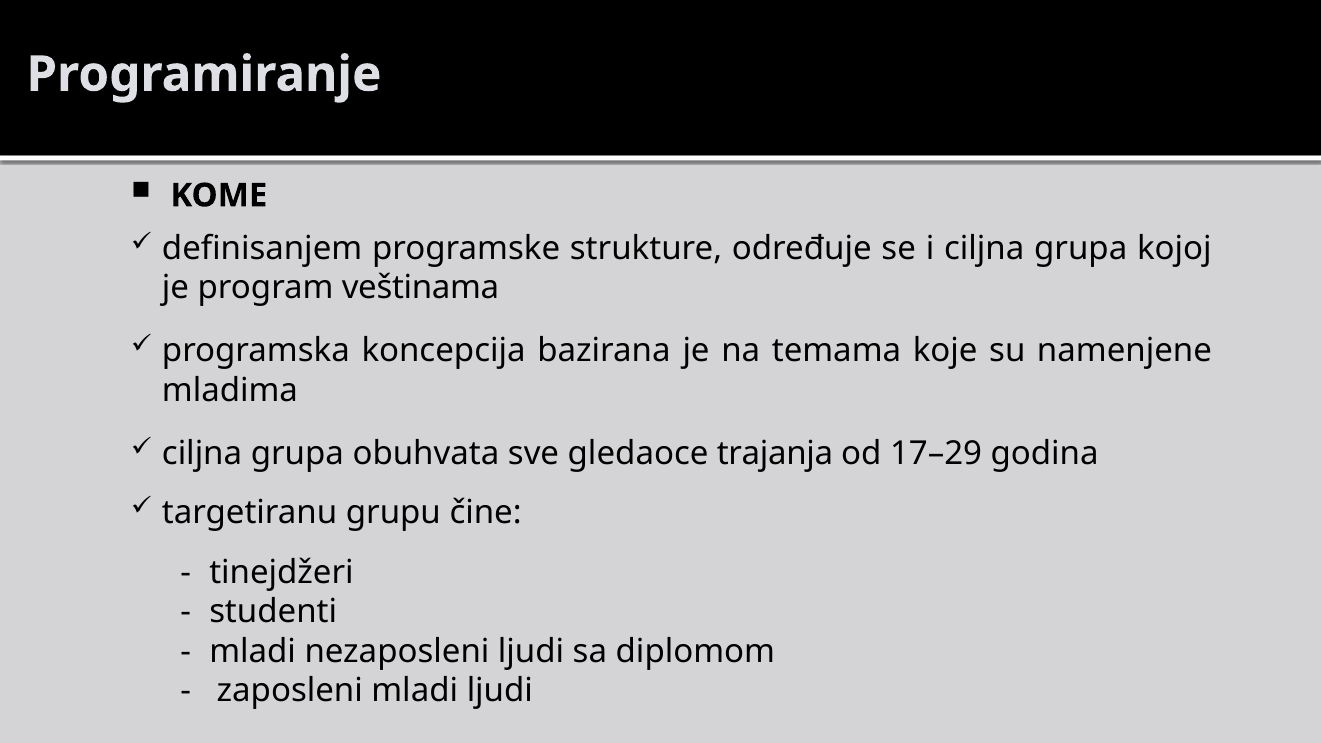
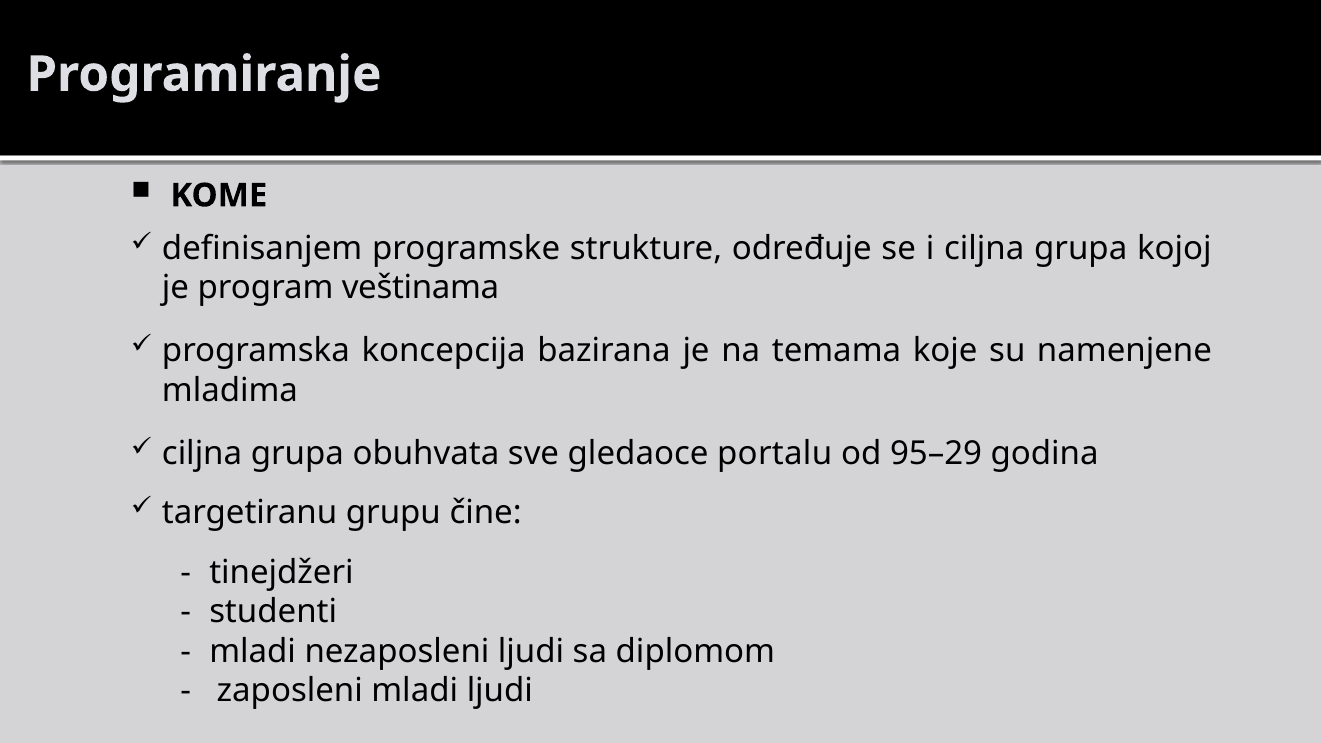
trajanja: trajanja -> portalu
17–29: 17–29 -> 95–29
